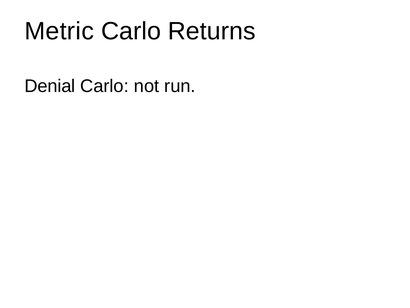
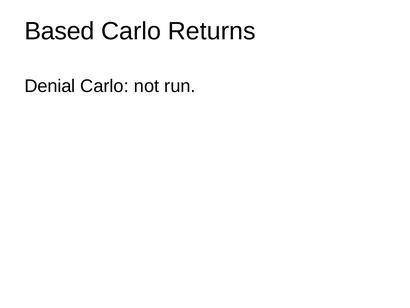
Metric: Metric -> Based
